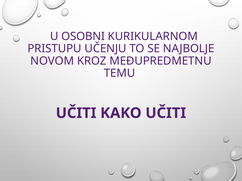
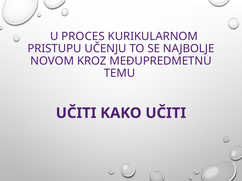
OSOBNI: OSOBNI -> PROCES
